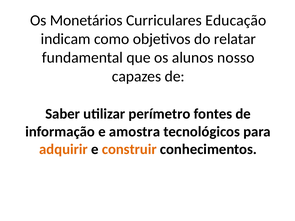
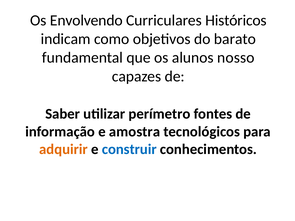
Monetários: Monetários -> Envolvendo
Educação: Educação -> Históricos
relatar: relatar -> barato
construir colour: orange -> blue
